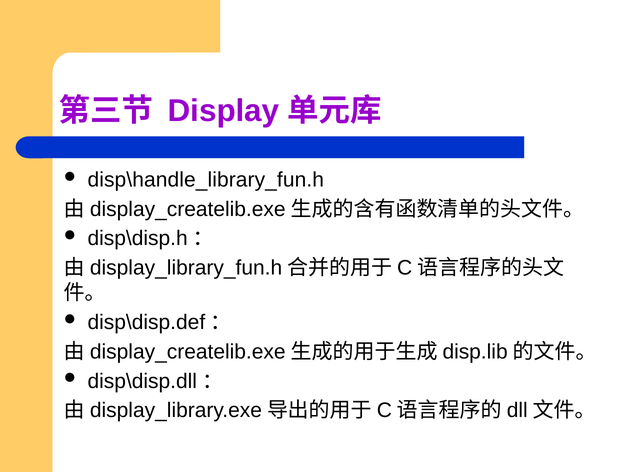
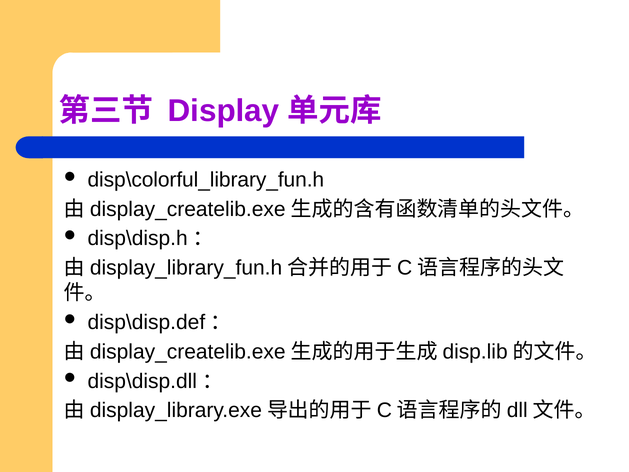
disp\handle_library_fun.h: disp\handle_library_fun.h -> disp\colorful_library_fun.h
